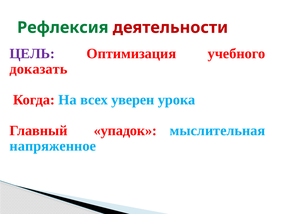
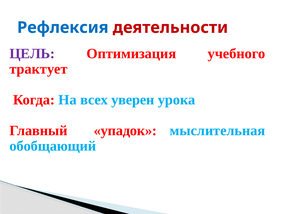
Рефлексия colour: green -> blue
доказать: доказать -> трактует
напряженное: напряженное -> обобщающий
